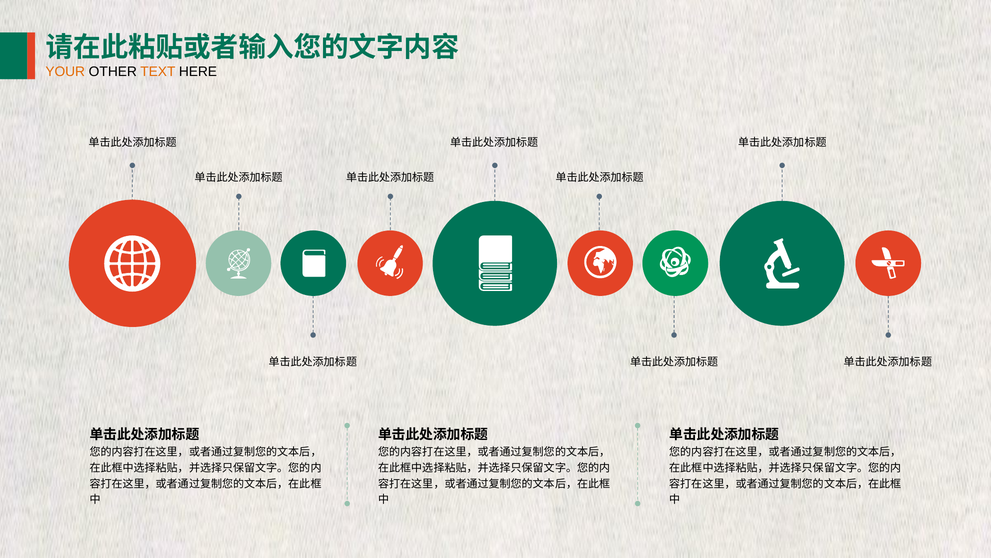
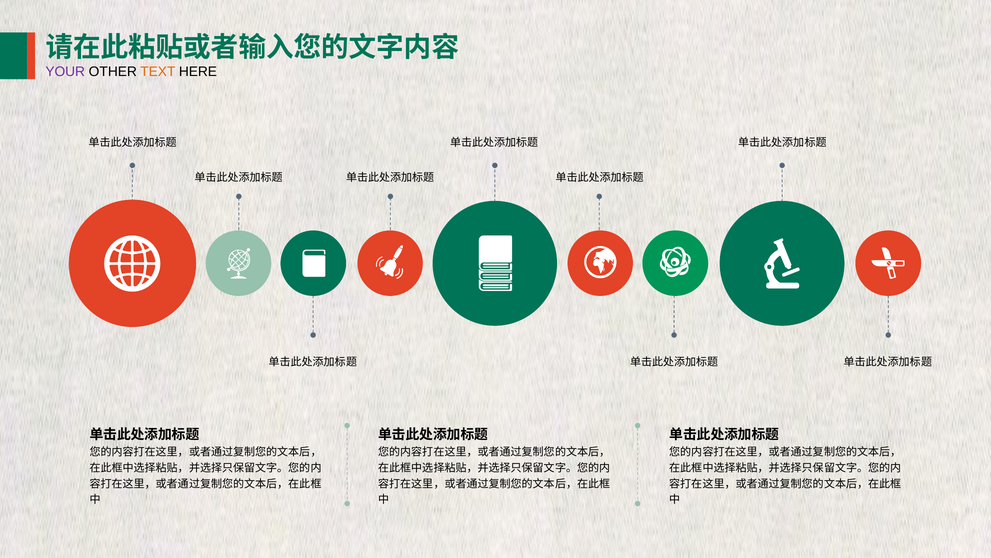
YOUR colour: orange -> purple
